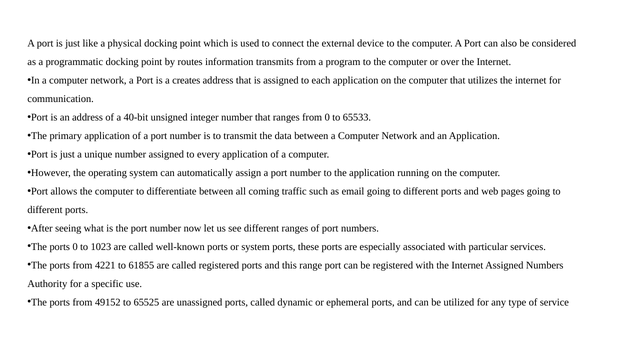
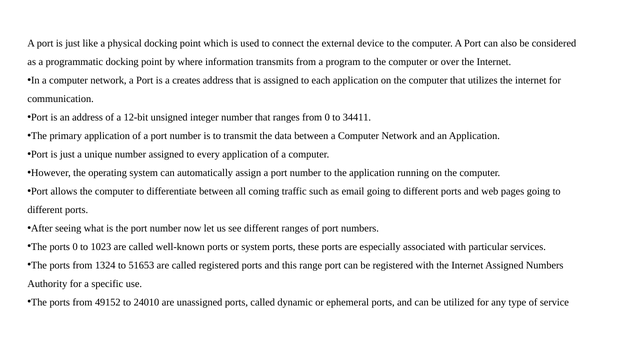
routes: routes -> where
40-bit: 40-bit -> 12-bit
65533: 65533 -> 34411
4221: 4221 -> 1324
61855: 61855 -> 51653
65525: 65525 -> 24010
